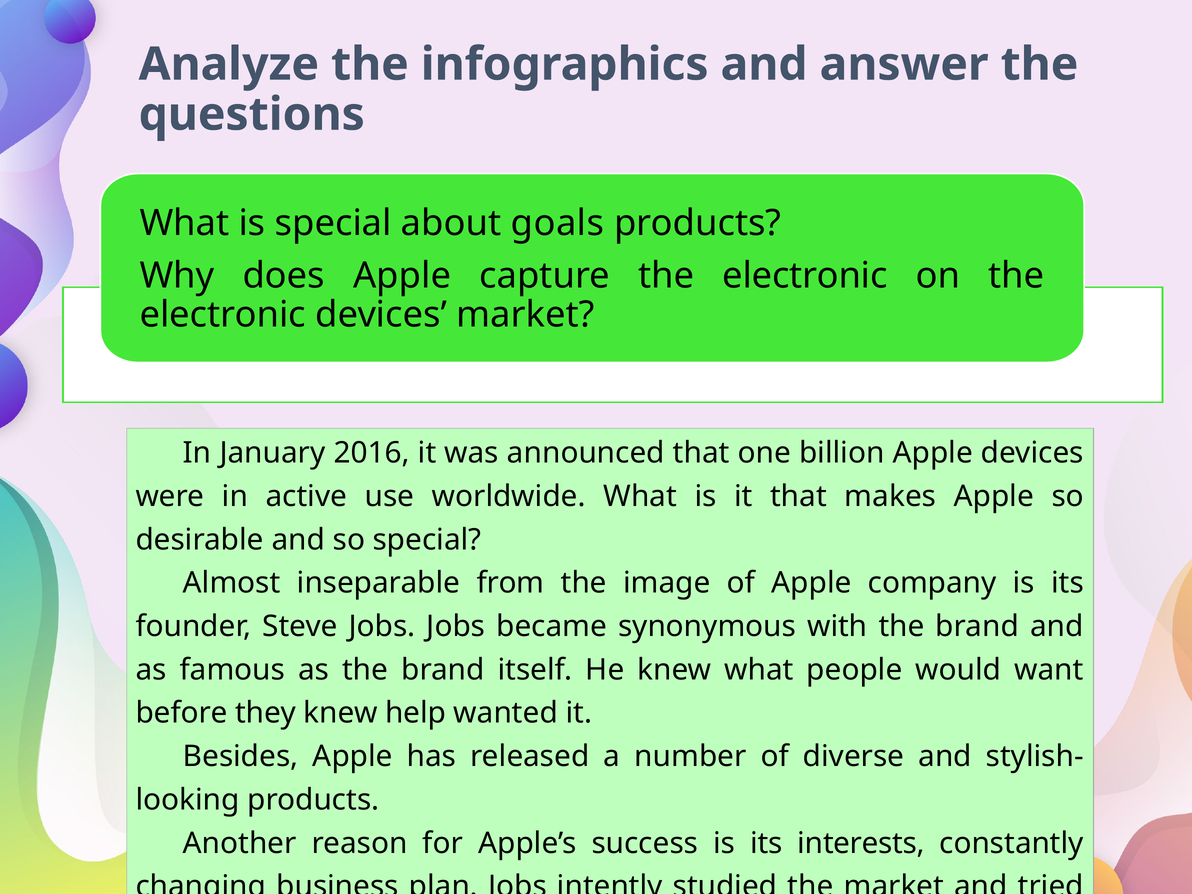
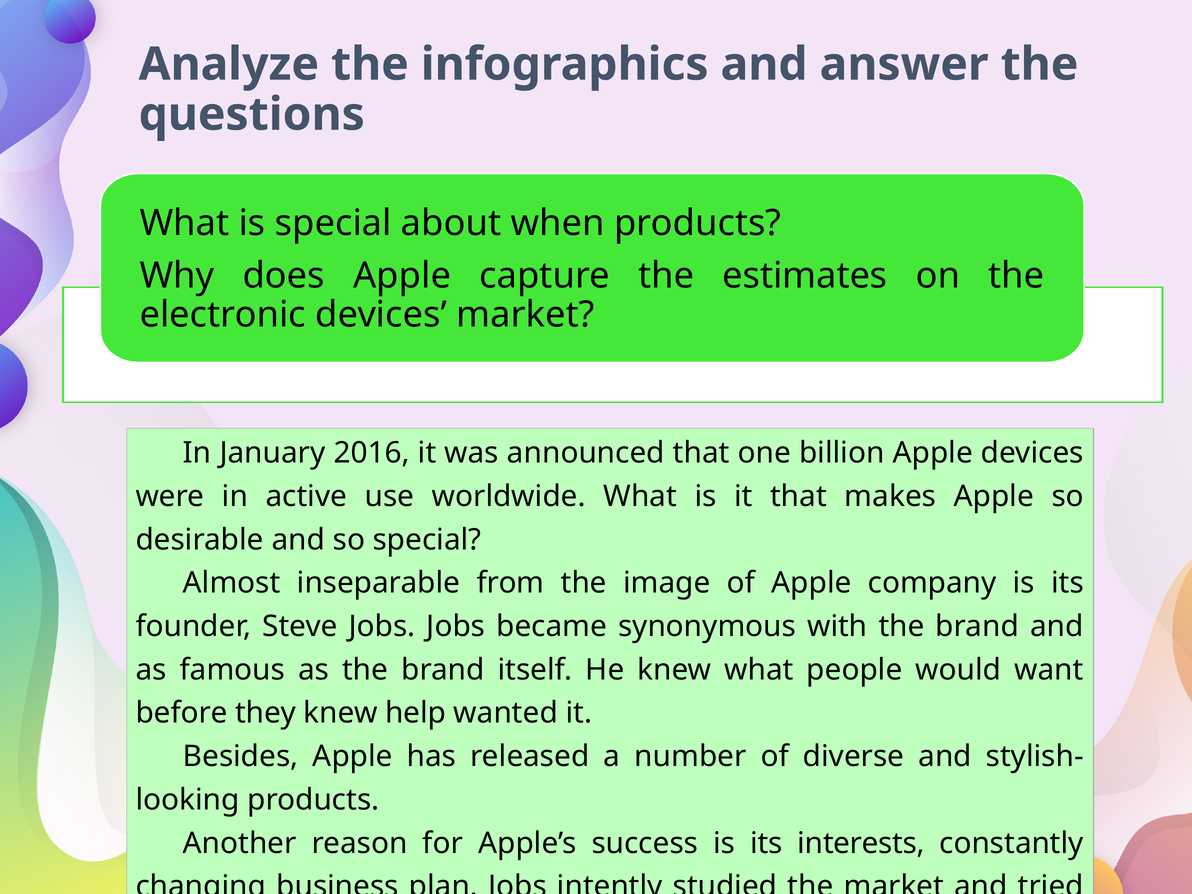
goals: goals -> when
capture the electronic: electronic -> estimates
